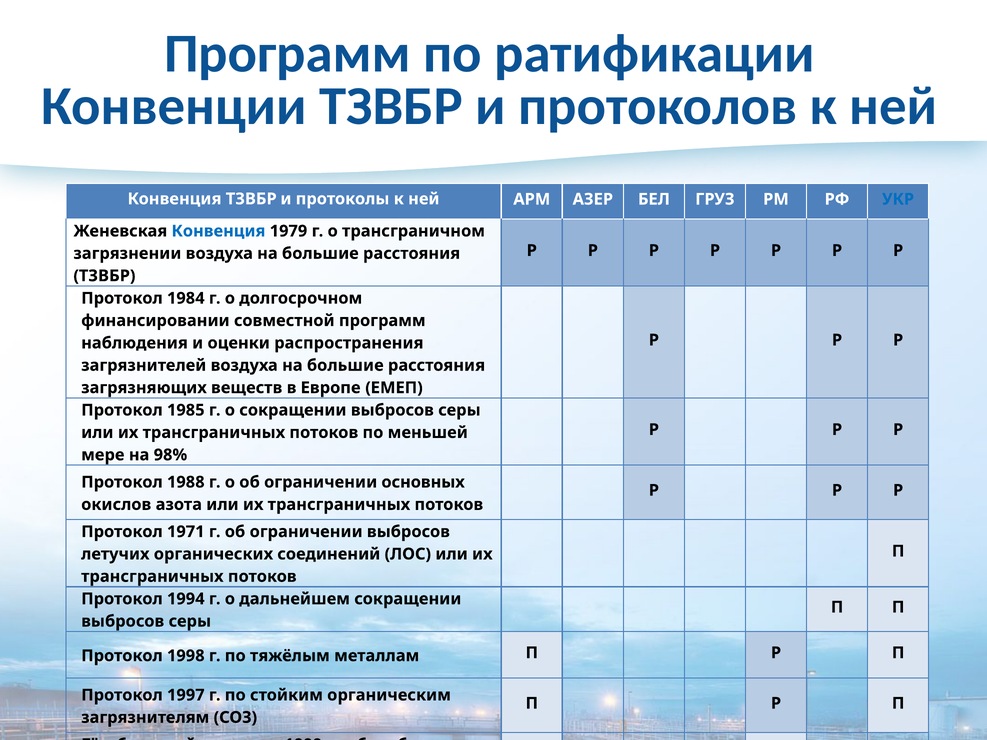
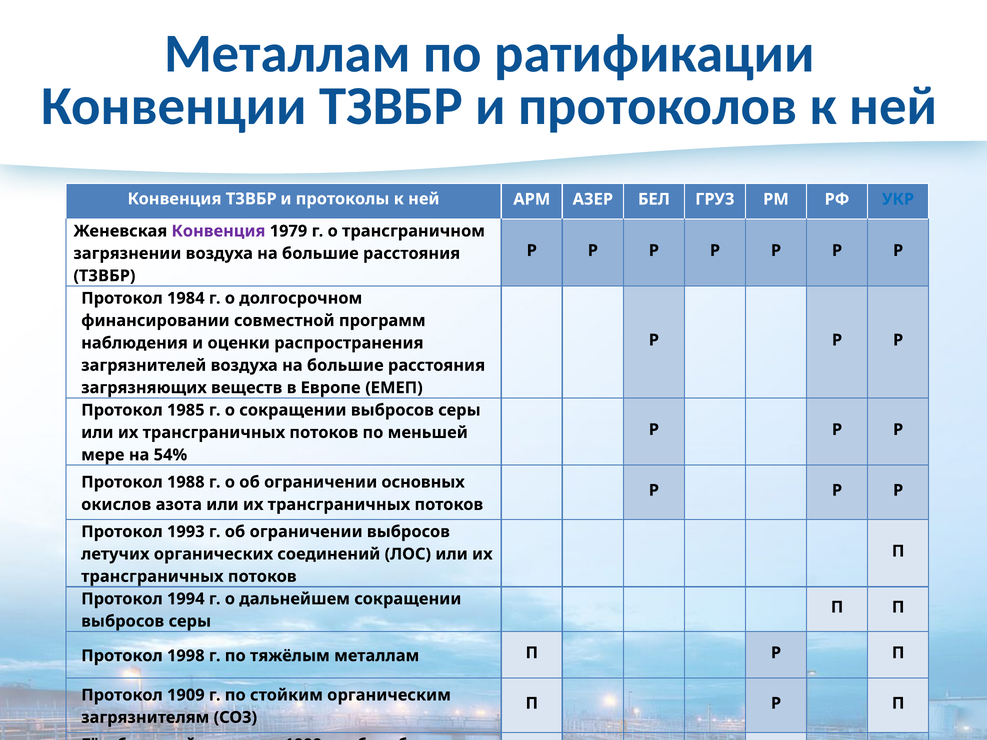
Программ at (287, 53): Программ -> Металлам
Конвенция at (218, 231) colour: blue -> purple
98%: 98% -> 54%
1971: 1971 -> 1993
1997: 1997 -> 1909
